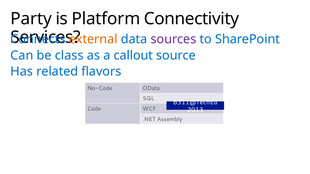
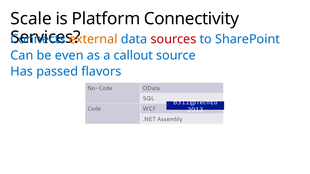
Party: Party -> Scale
sources colour: purple -> red
class: class -> even
related: related -> passed
